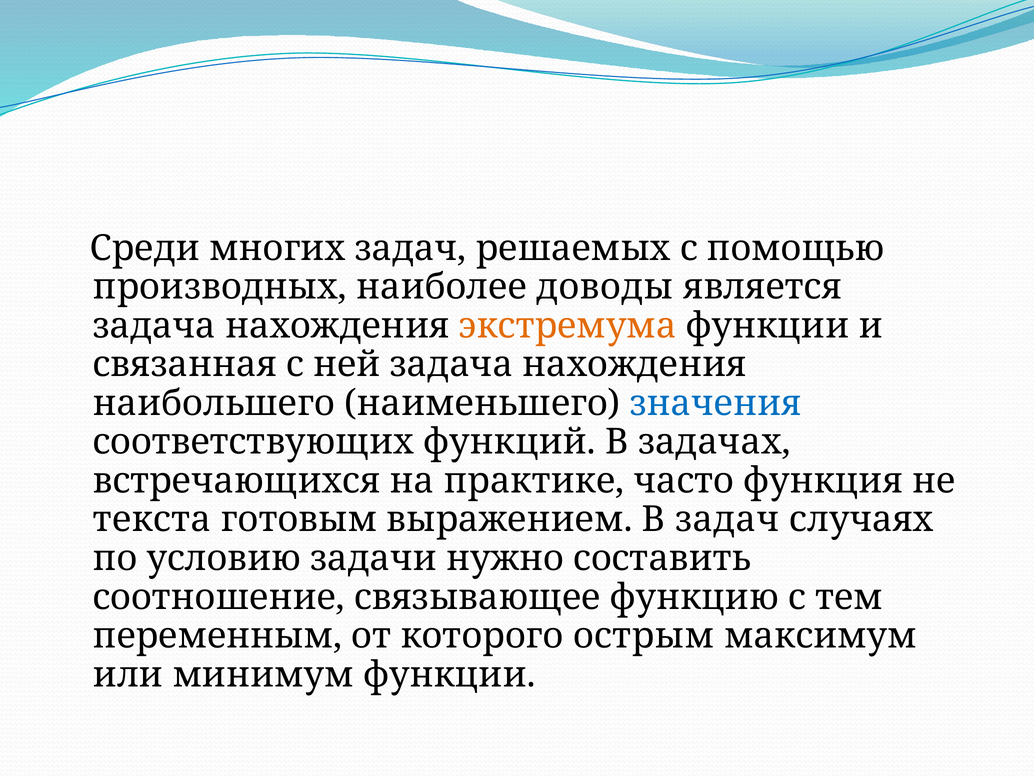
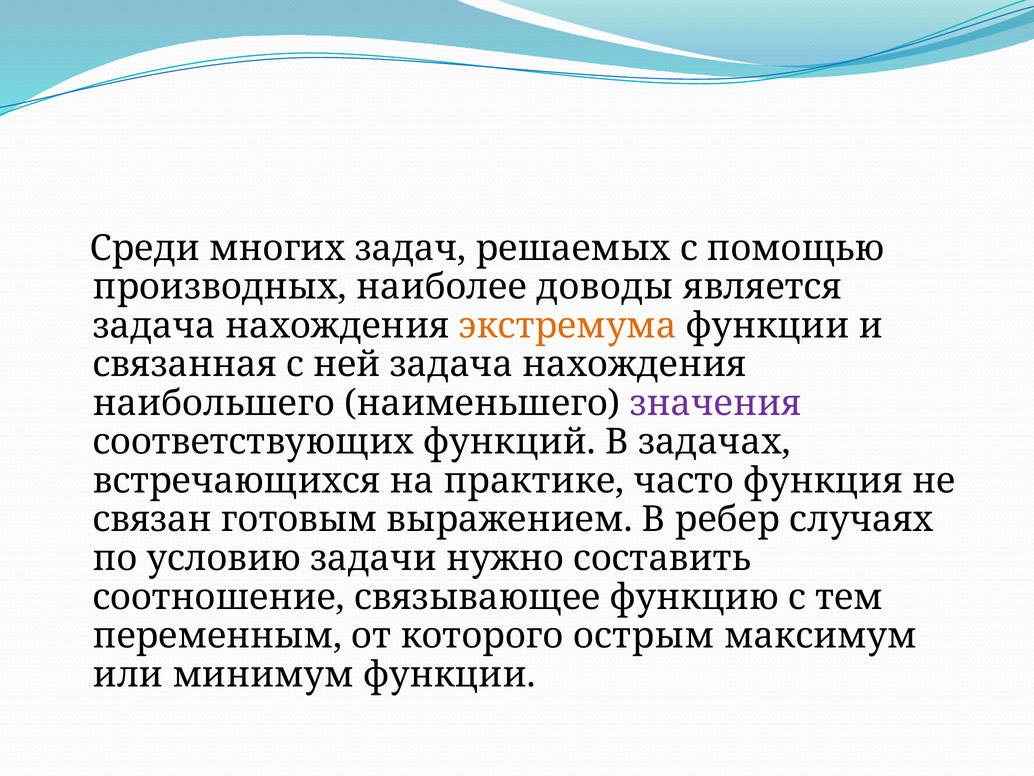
значения colour: blue -> purple
текста: текста -> связан
В задач: задач -> ребер
